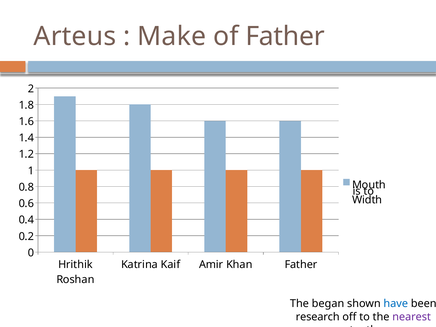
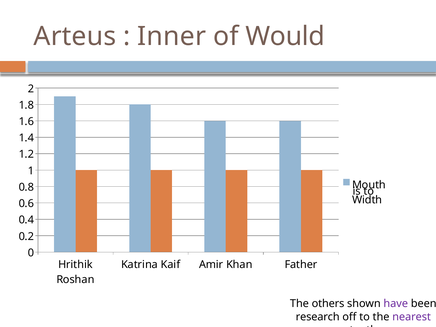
Make: Make -> Inner
of Father: Father -> Would
began: began -> others
have colour: blue -> purple
